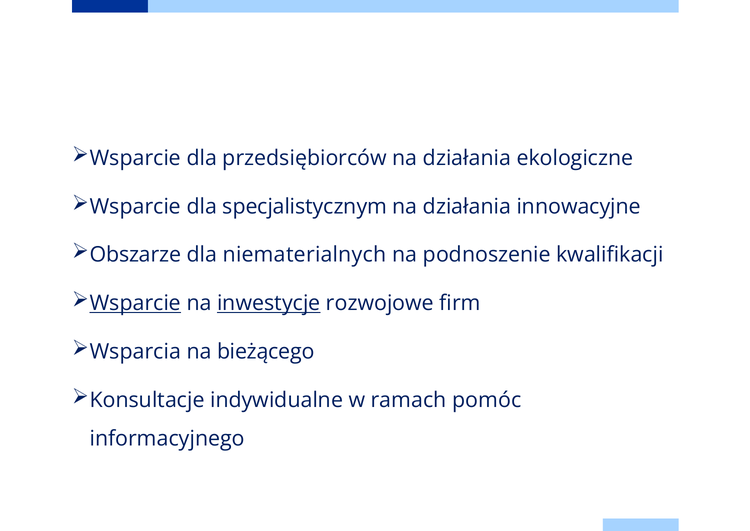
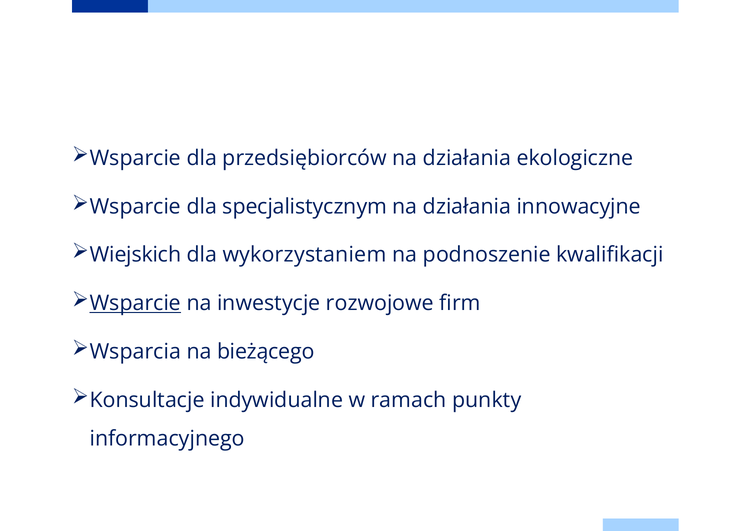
Obszarze: Obszarze -> Wiejskich
niematerialnych: niematerialnych -> wykorzystaniem
inwestycje underline: present -> none
pomóc: pomóc -> punkty
